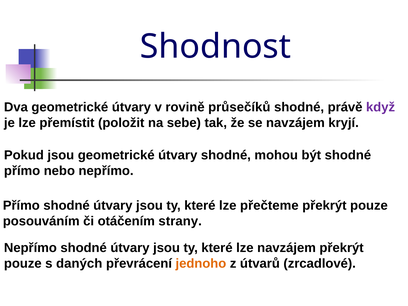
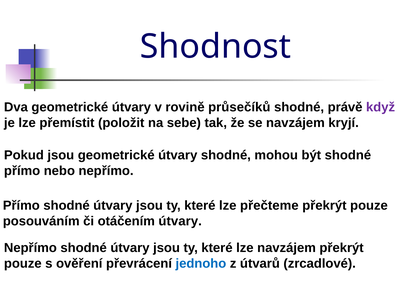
otáčením strany: strany -> útvary
daných: daných -> ověření
jednoho colour: orange -> blue
